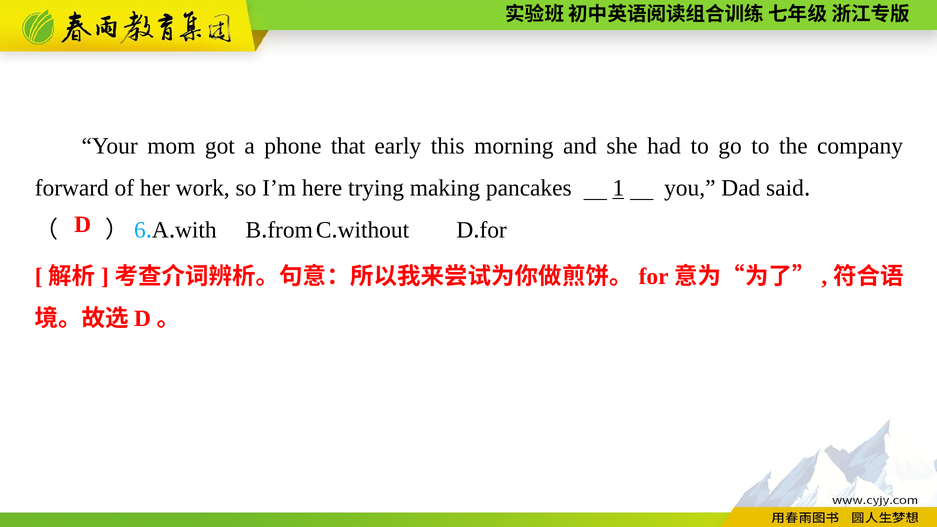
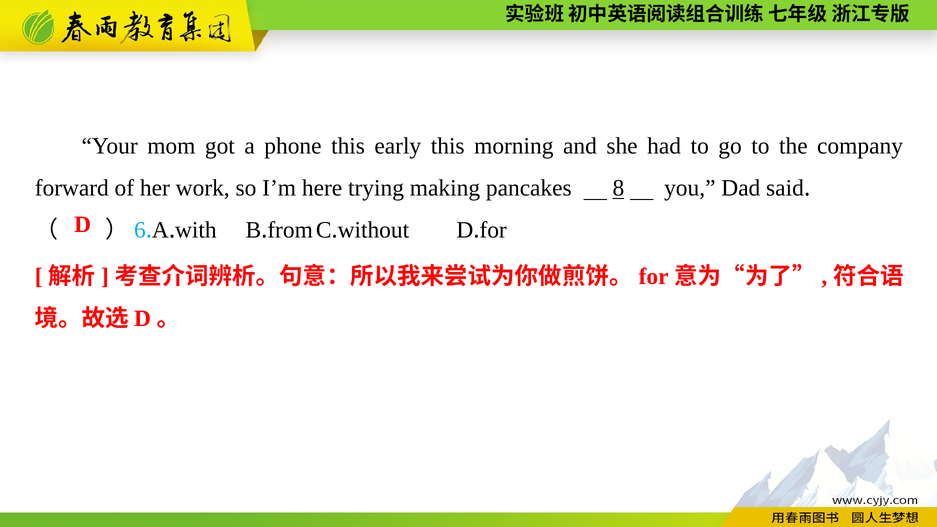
phone that: that -> this
1: 1 -> 8
